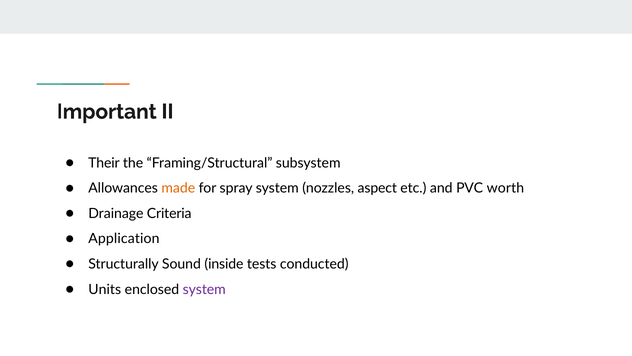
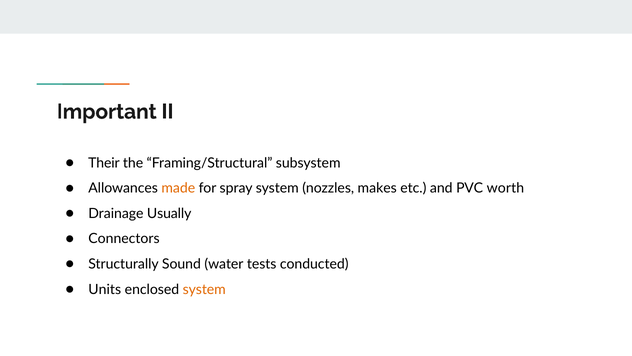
aspect: aspect -> makes
Criteria: Criteria -> Usually
Application: Application -> Connectors
inside: inside -> water
system at (204, 289) colour: purple -> orange
